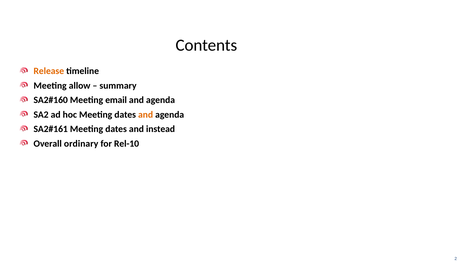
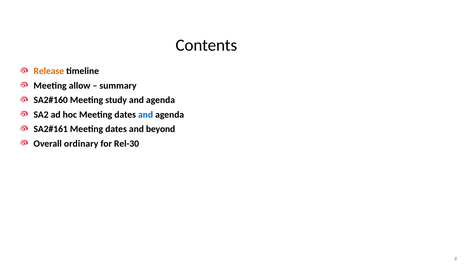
email: email -> study
and at (146, 114) colour: orange -> blue
instead: instead -> beyond
Rel-10: Rel-10 -> Rel-30
